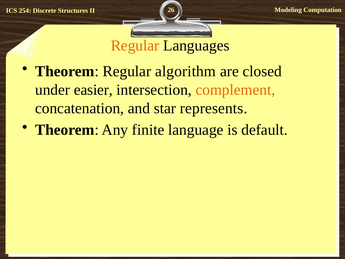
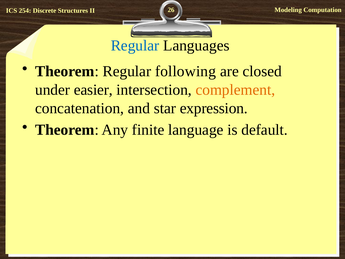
Regular at (135, 45) colour: orange -> blue
algorithm: algorithm -> following
represents: represents -> expression
